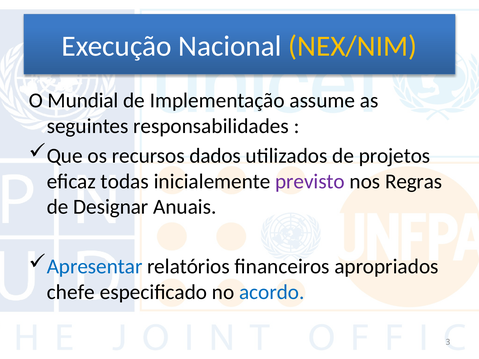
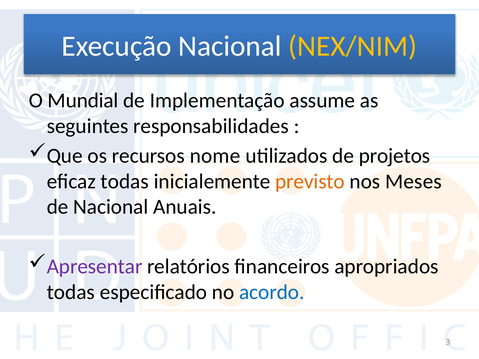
dados: dados -> nome
previsto colour: purple -> orange
Regras: Regras -> Meses
de Designar: Designar -> Nacional
Apresentar colour: blue -> purple
chefe at (71, 292): chefe -> todas
